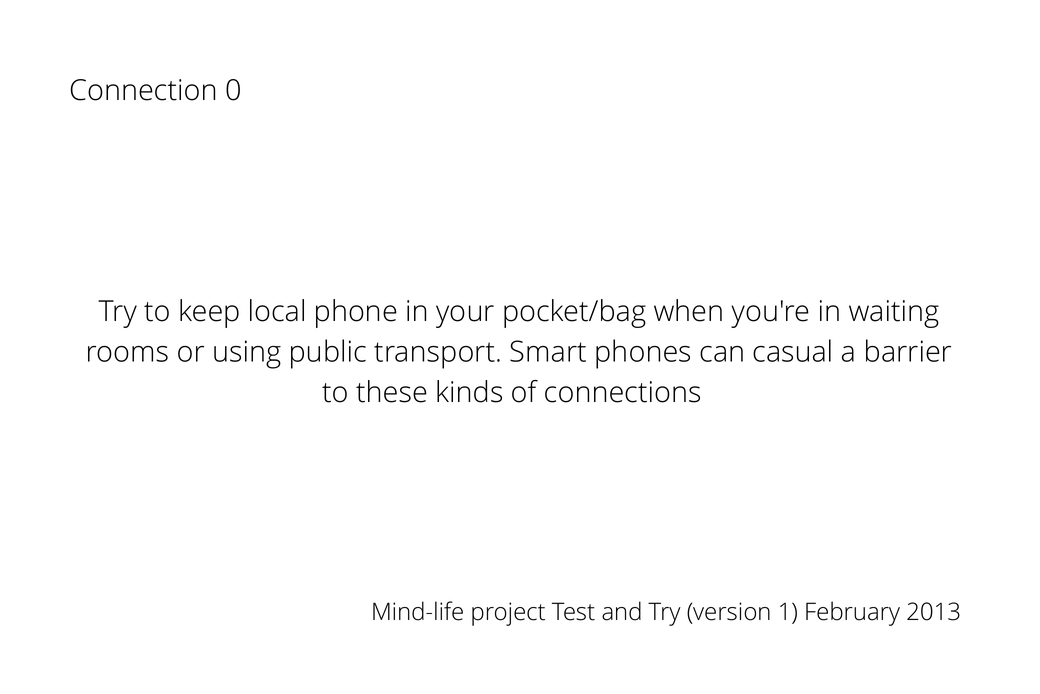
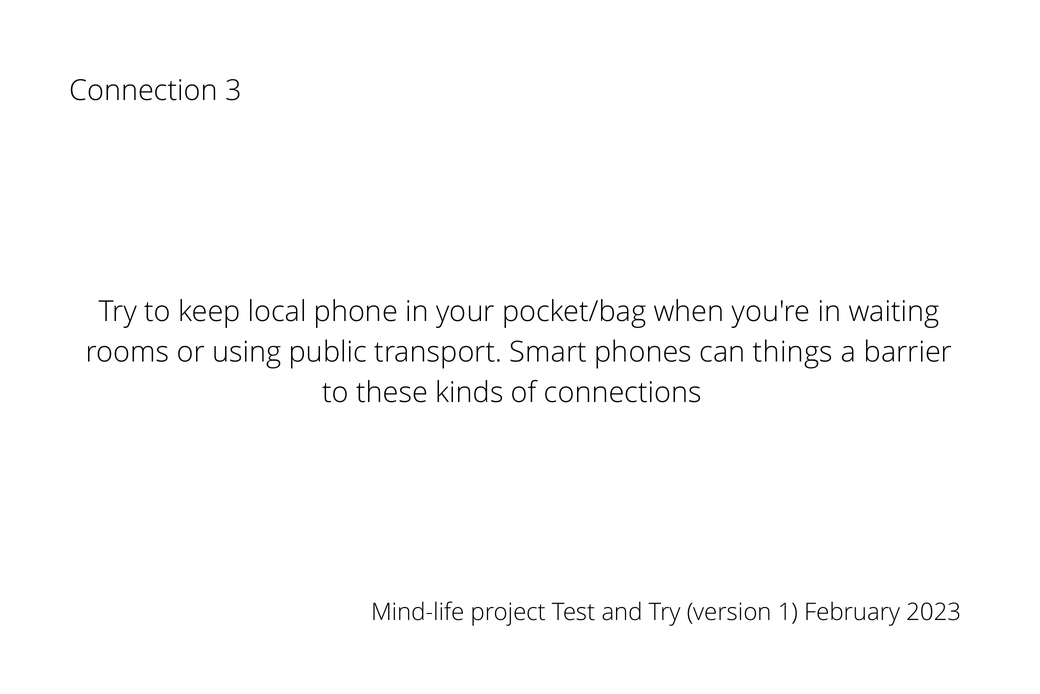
0: 0 -> 3
casual: casual -> things
2013: 2013 -> 2023
